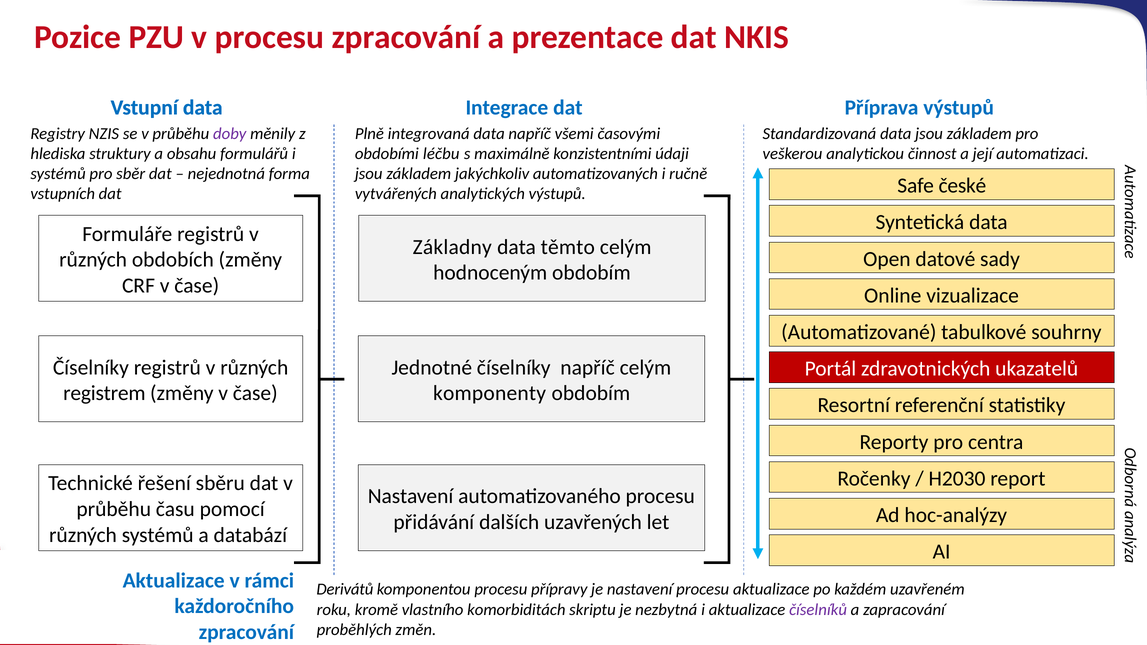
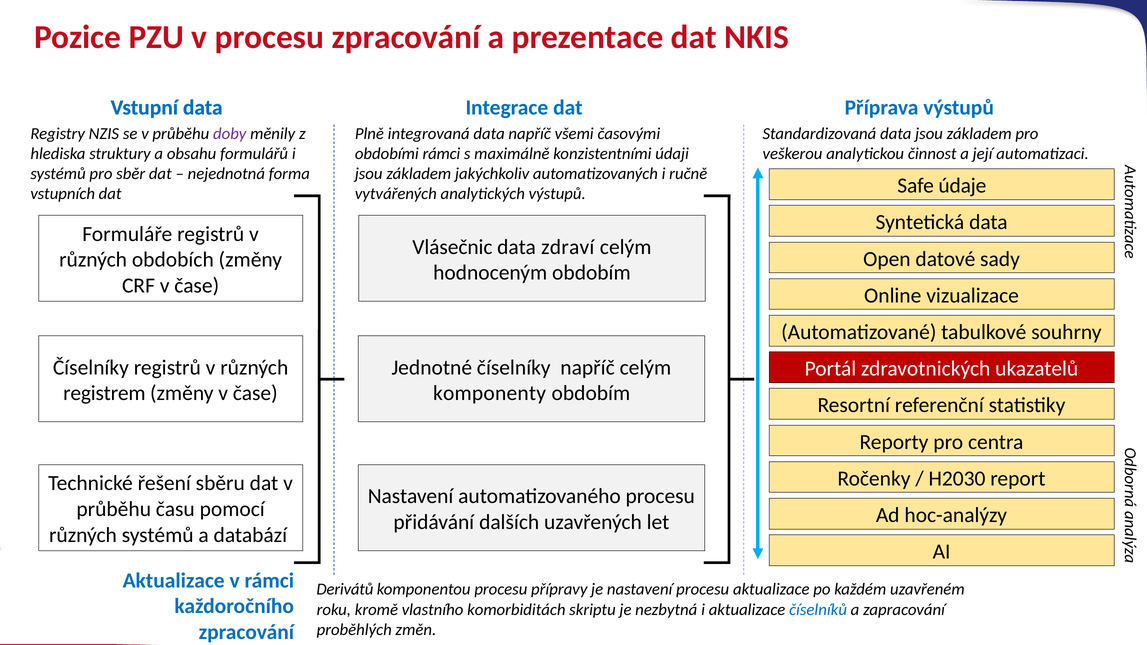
obdobími léčbu: léčbu -> rámci
české: české -> údaje
Základny: Základny -> Vlásečnic
těmto: těmto -> zdraví
číselníků colour: purple -> blue
